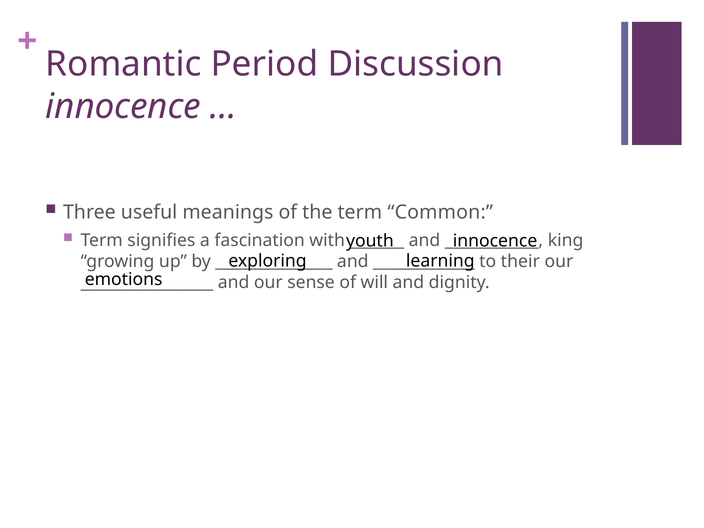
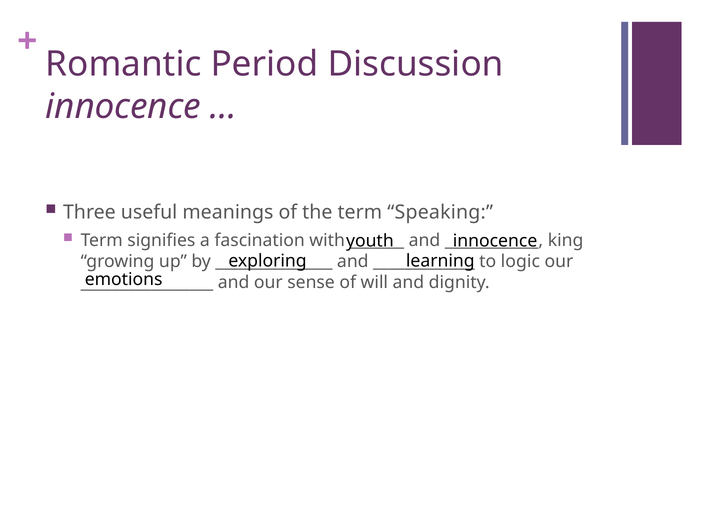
Common: Common -> Speaking
their: their -> logic
